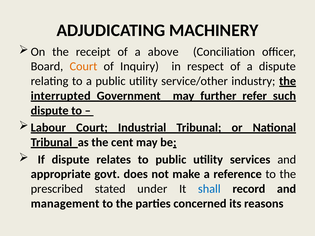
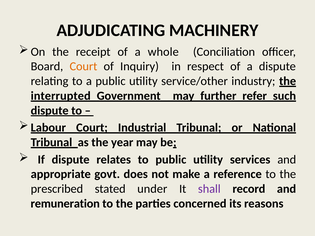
above: above -> whole
cent: cent -> year
shall colour: blue -> purple
management: management -> remuneration
